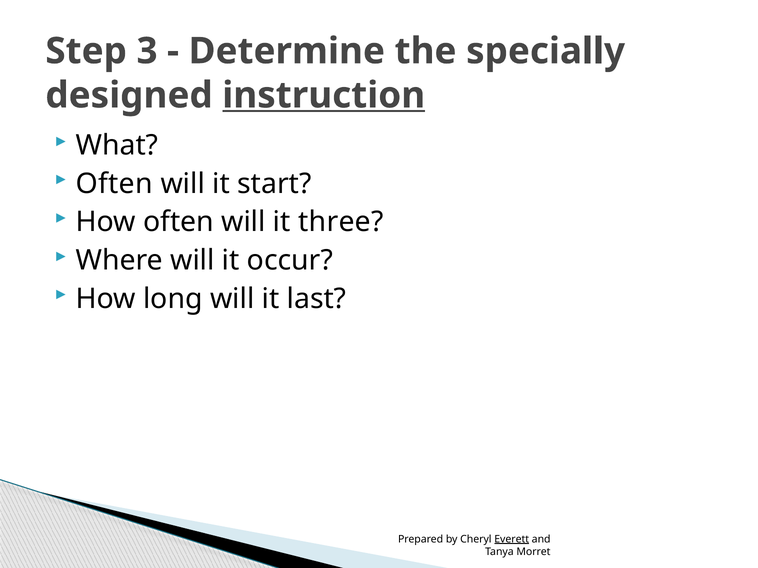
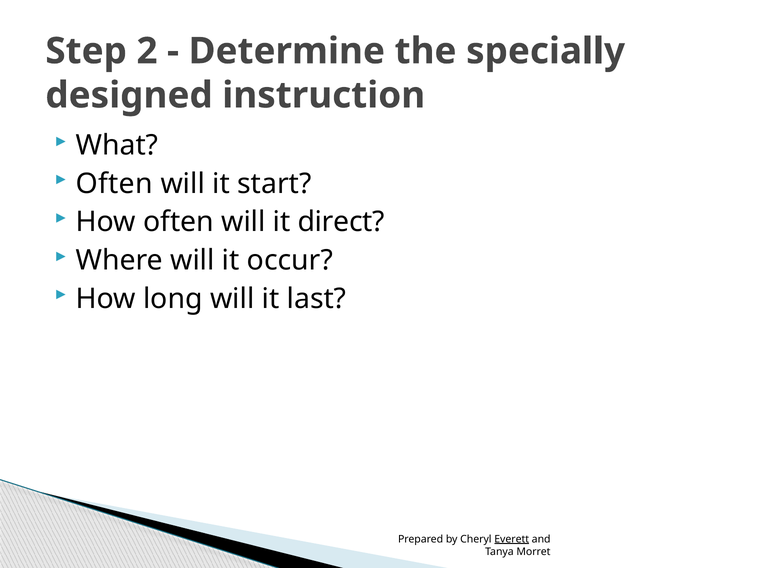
3: 3 -> 2
instruction underline: present -> none
three: three -> direct
